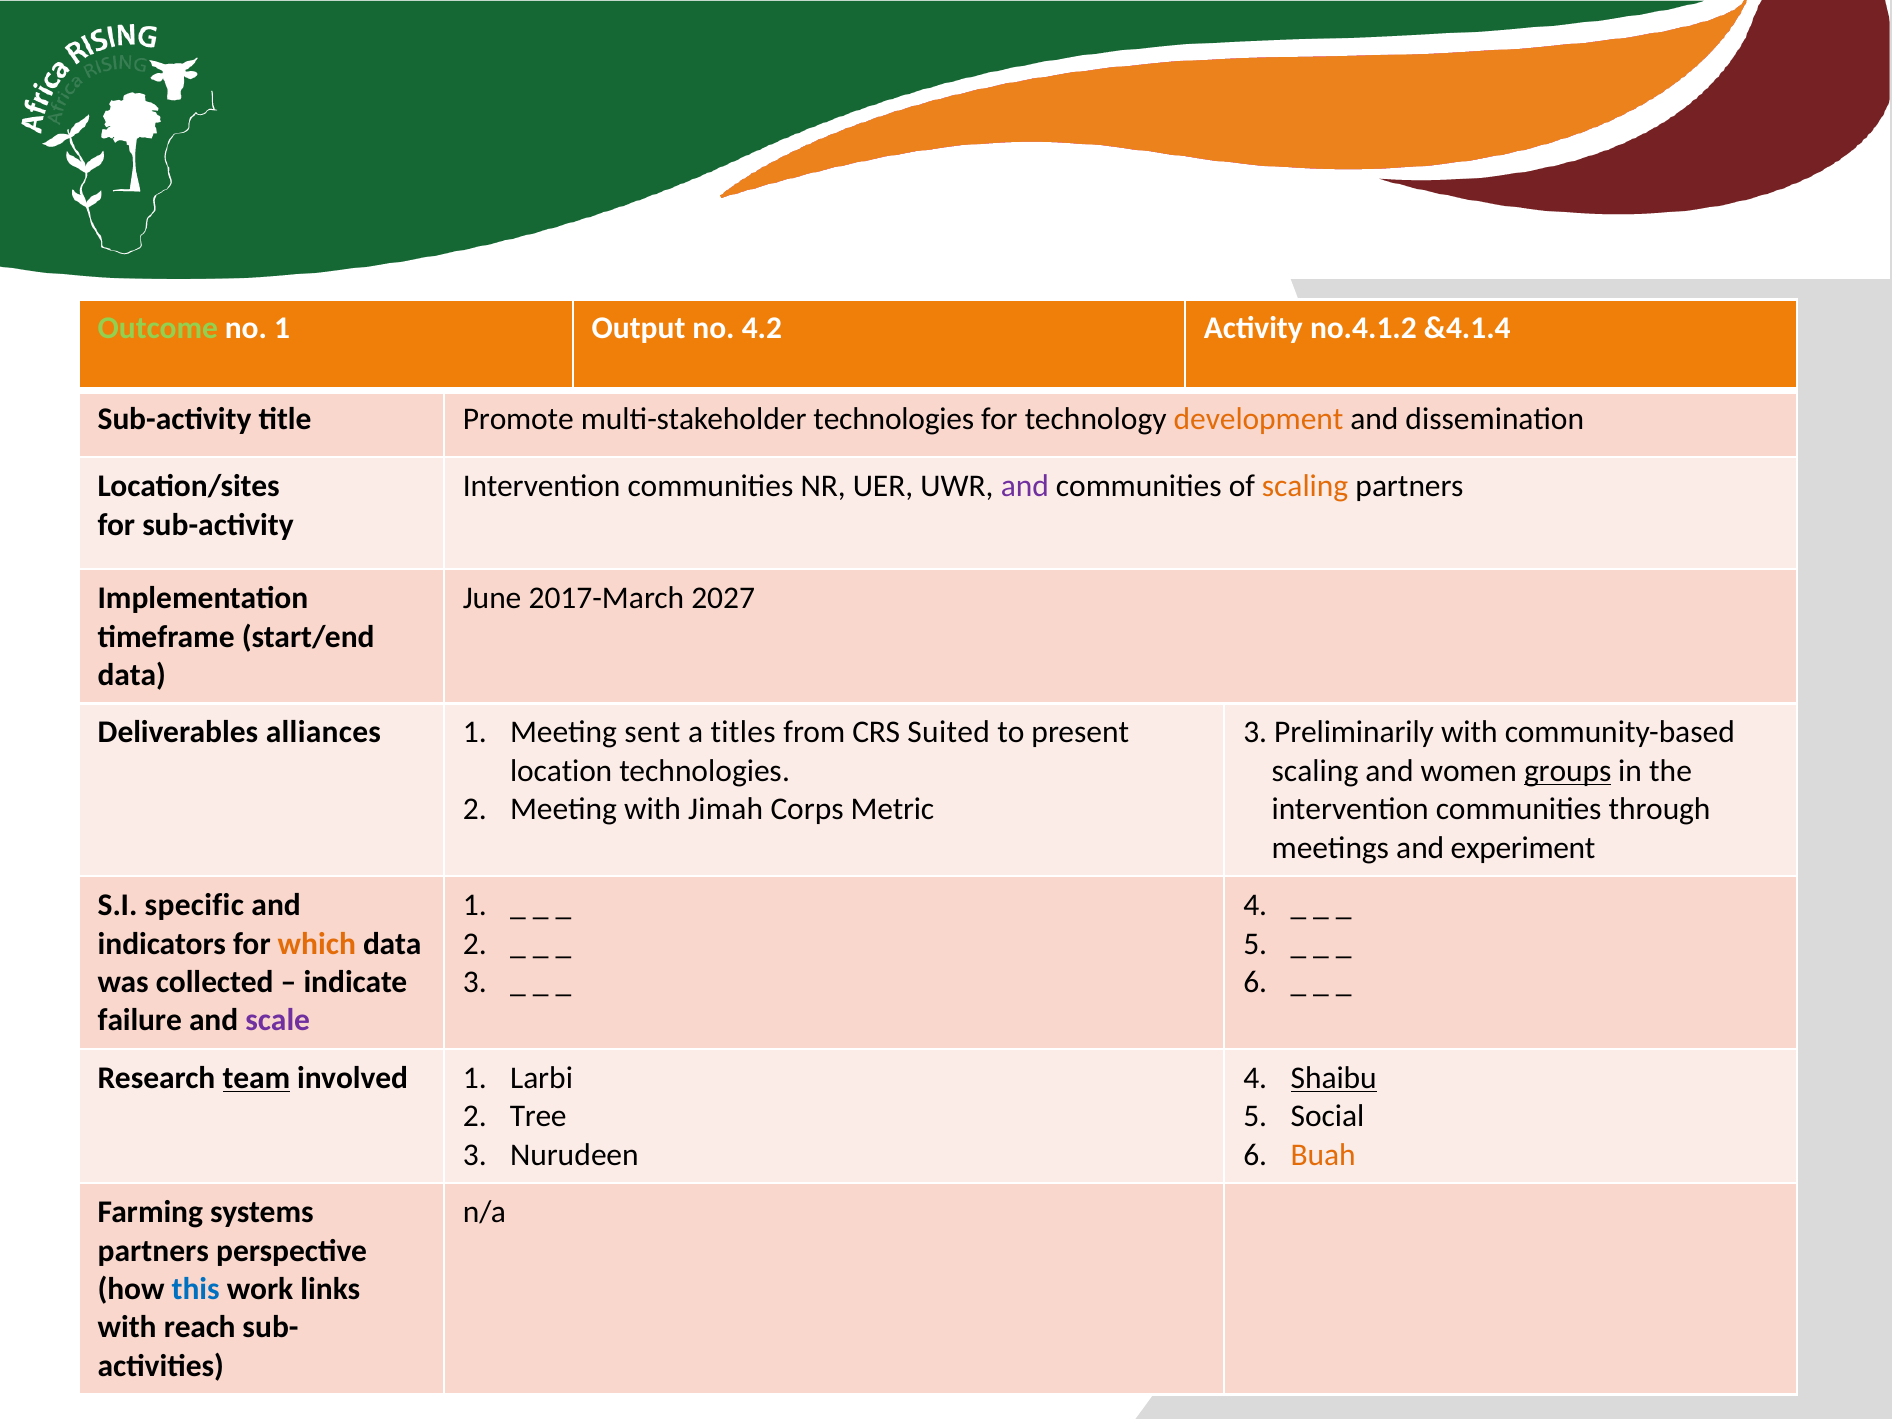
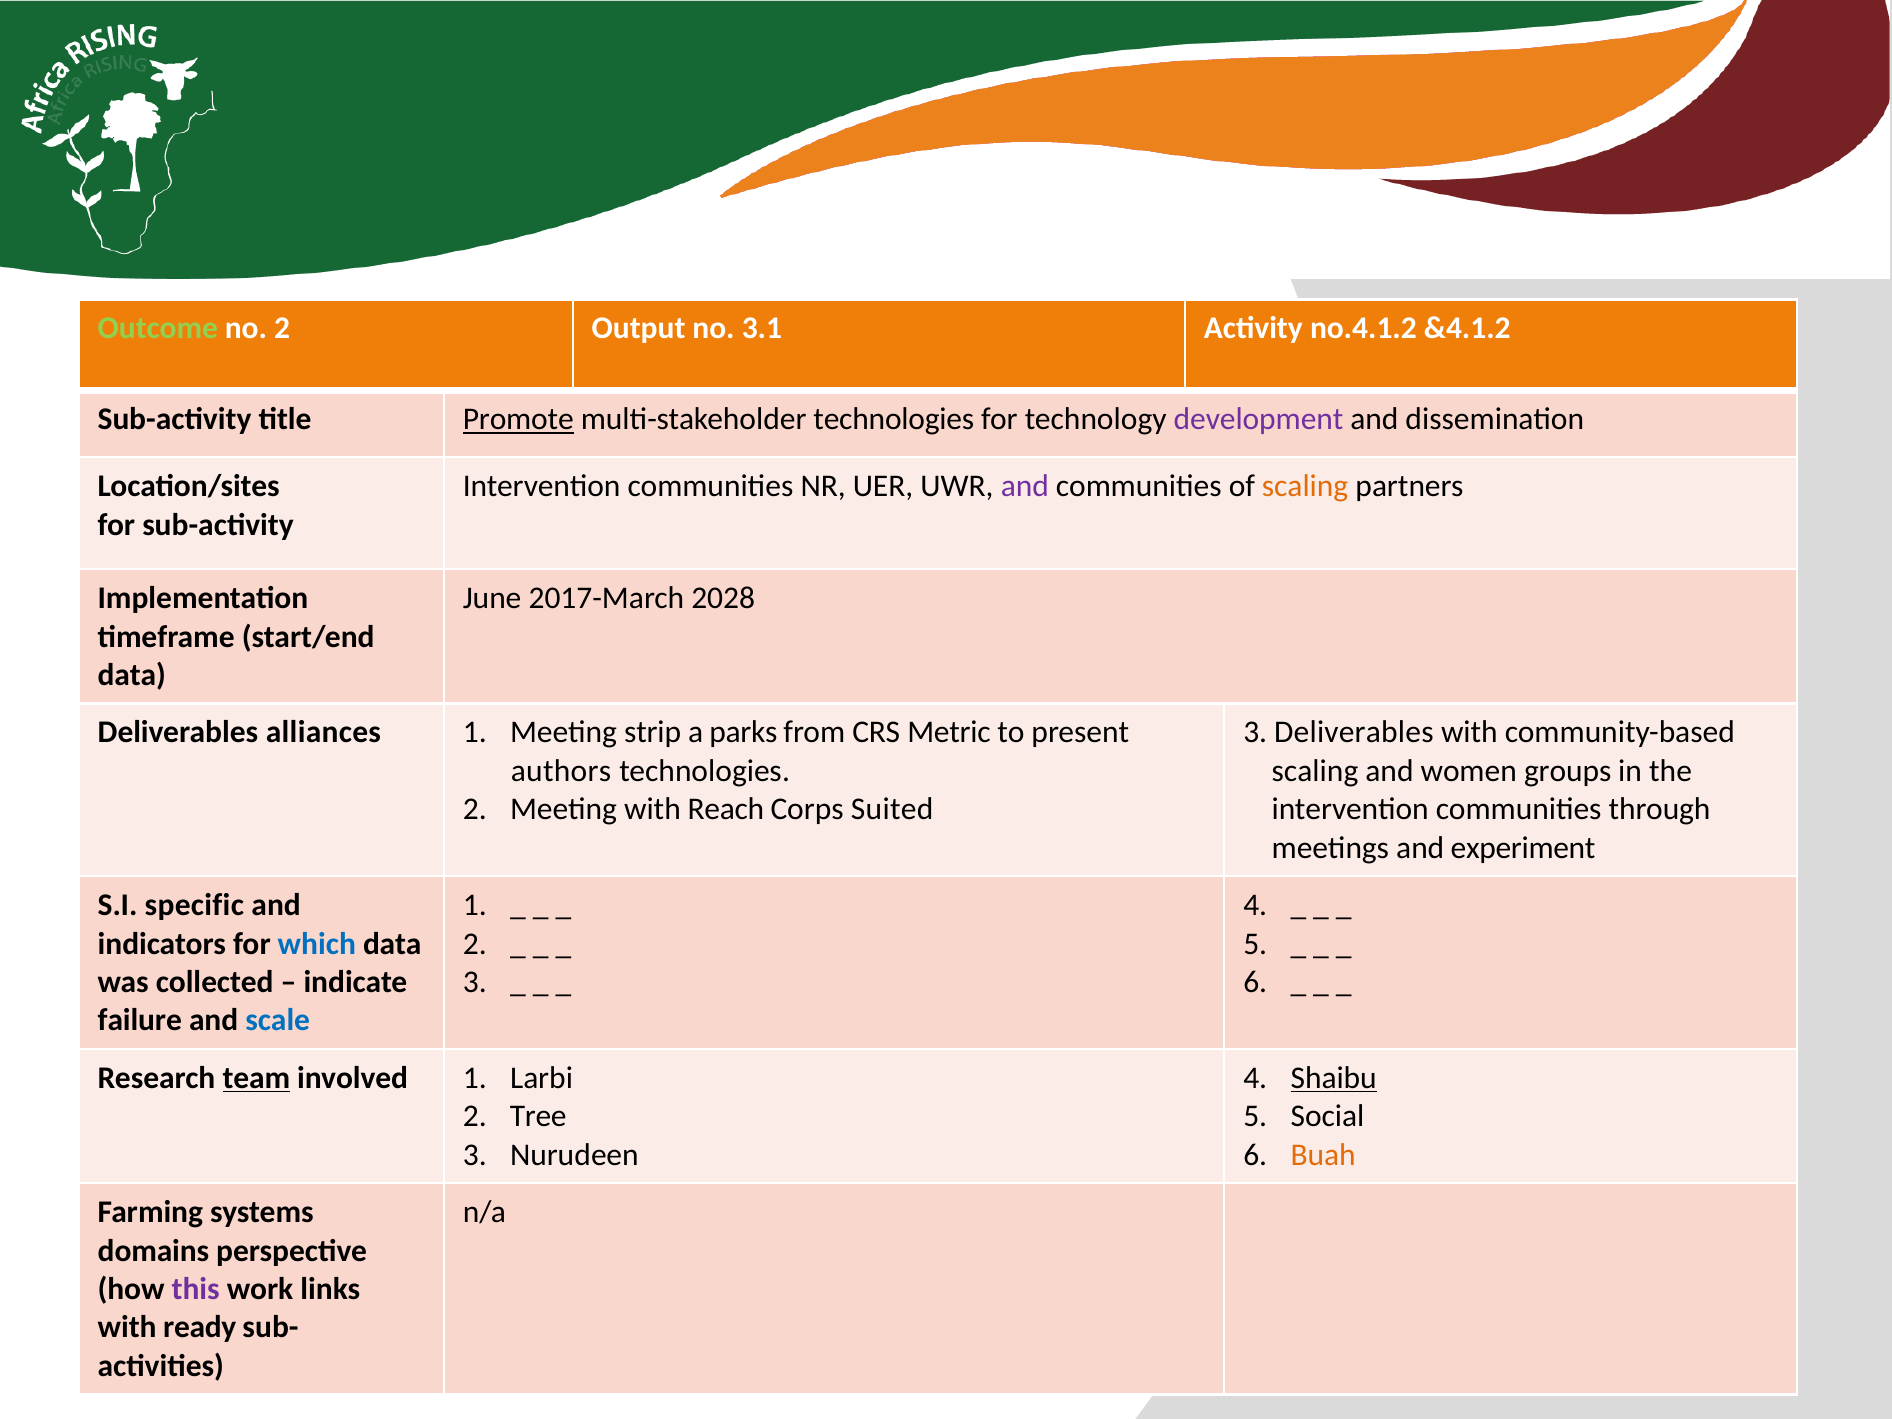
no 1: 1 -> 2
4.2: 4.2 -> 3.1
&4.1.4: &4.1.4 -> &4.1.2
Promote underline: none -> present
development colour: orange -> purple
2027: 2027 -> 2028
sent: sent -> strip
titles: titles -> parks
Suited: Suited -> Metric
3 Preliminarily: Preliminarily -> Deliverables
location: location -> authors
groups underline: present -> none
Jimah: Jimah -> Reach
Metric: Metric -> Suited
which colour: orange -> blue
scale colour: purple -> blue
partners at (153, 1251): partners -> domains
this colour: blue -> purple
reach: reach -> ready
